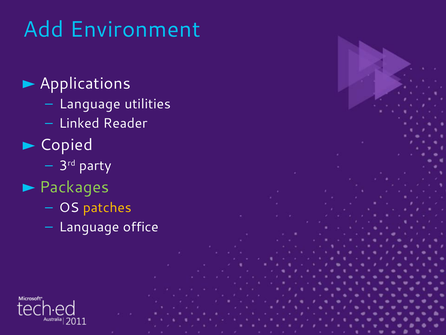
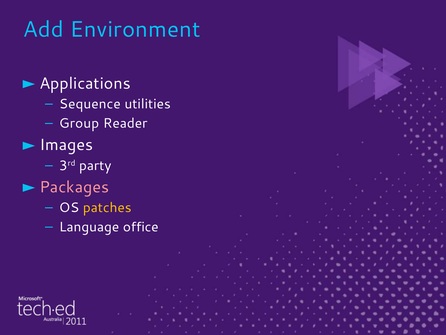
Language at (90, 104): Language -> Sequence
Linked: Linked -> Group
Copied: Copied -> Images
Packages colour: light green -> pink
